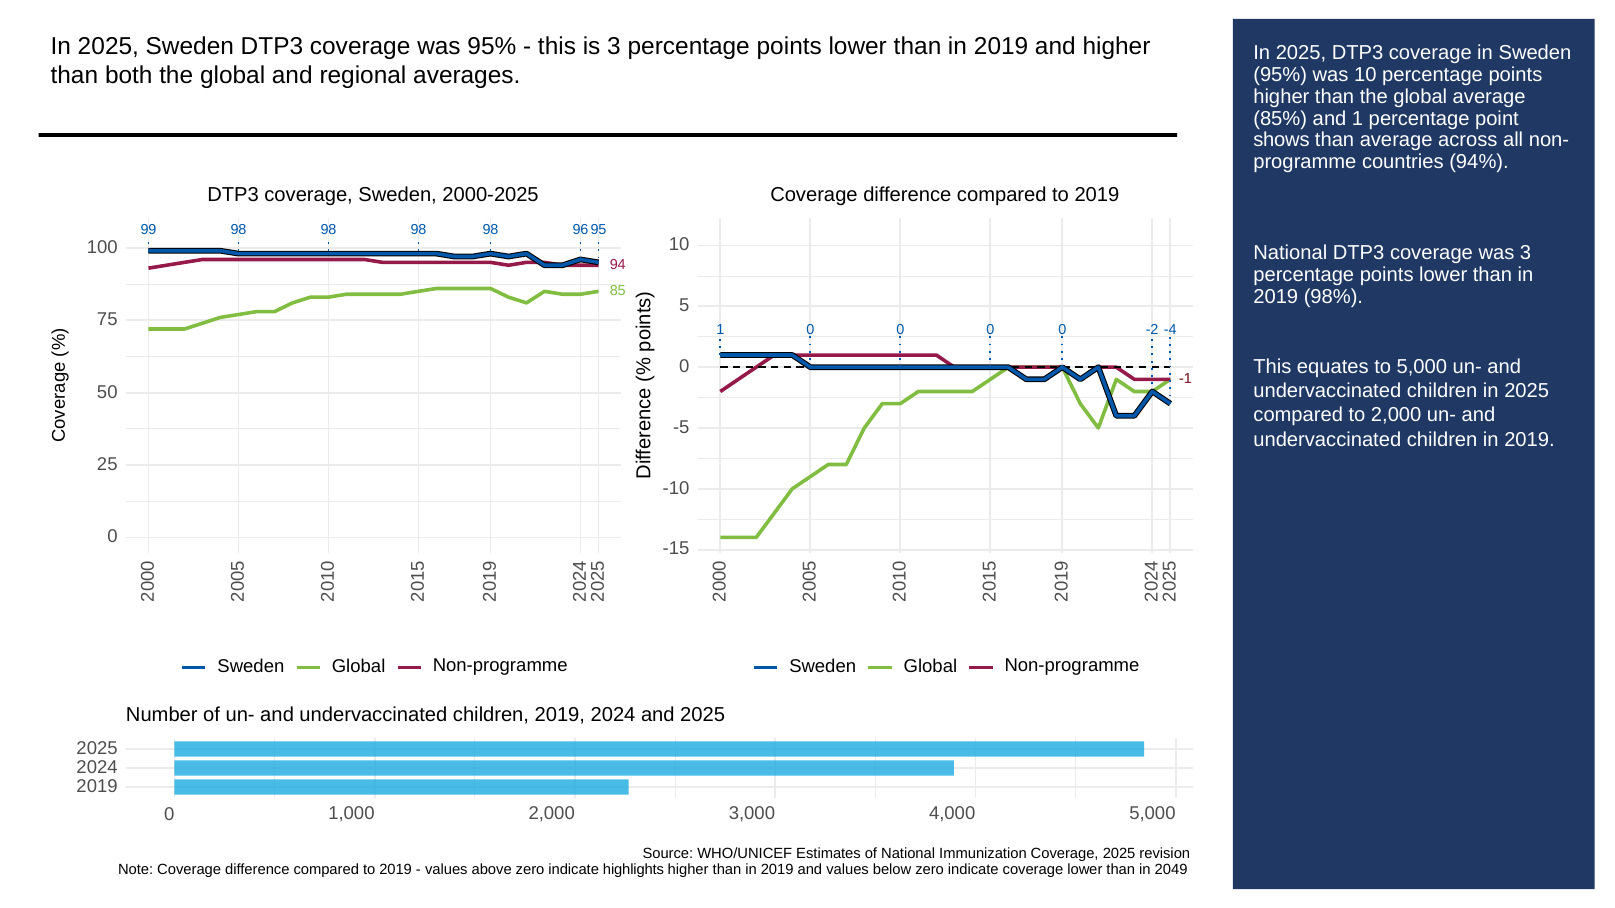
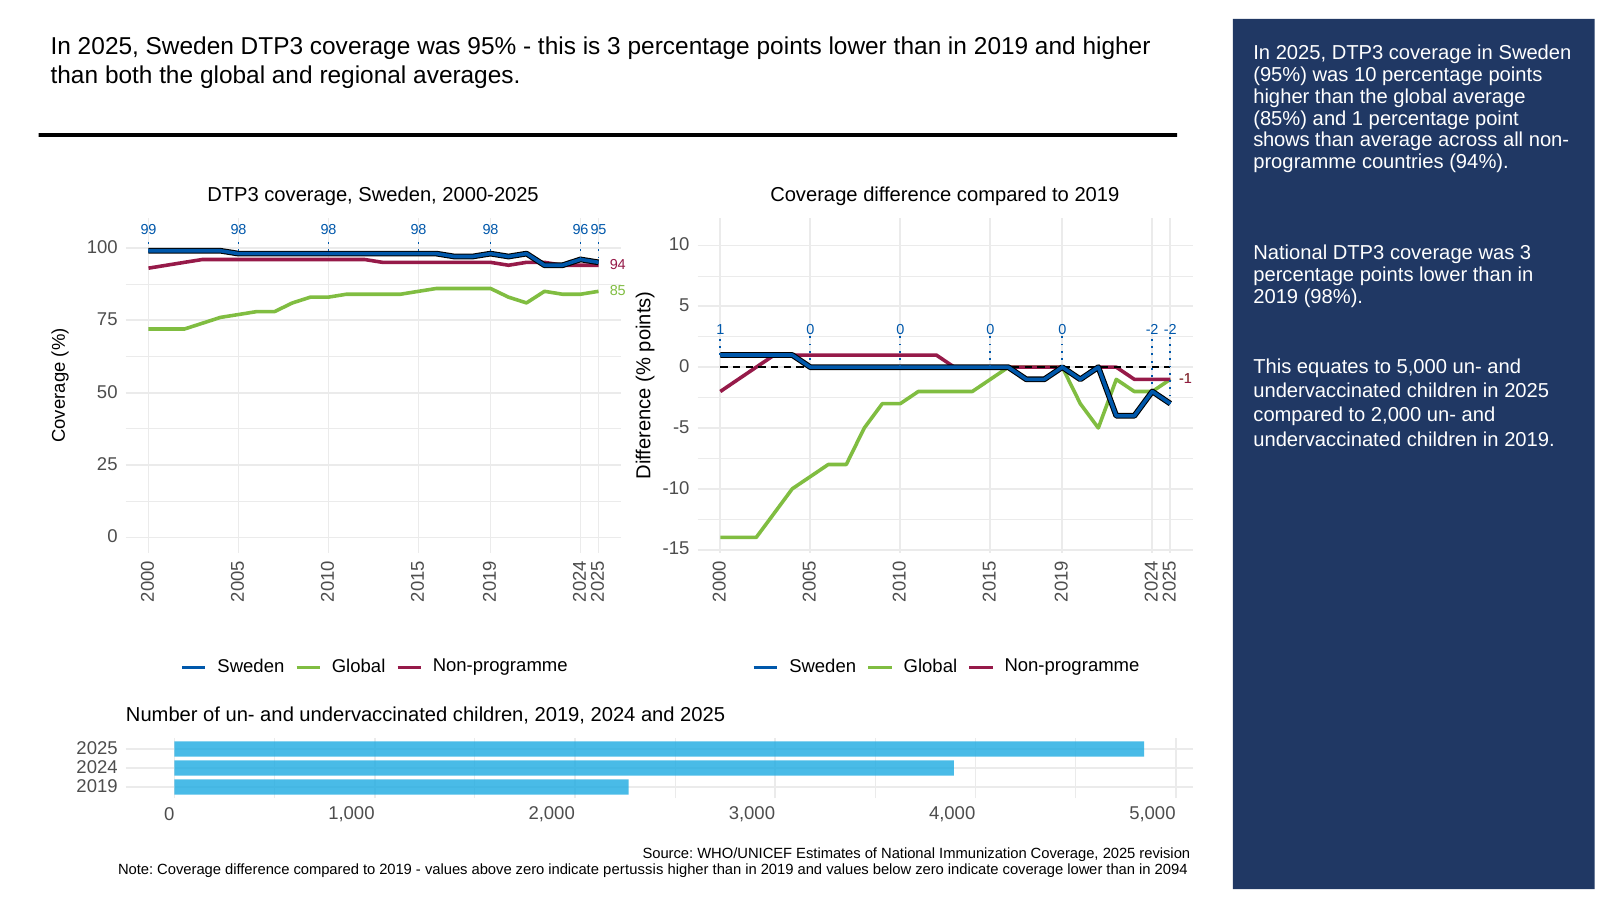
-2 -4: -4 -> -2
highlights: highlights -> pertussis
2049: 2049 -> 2094
